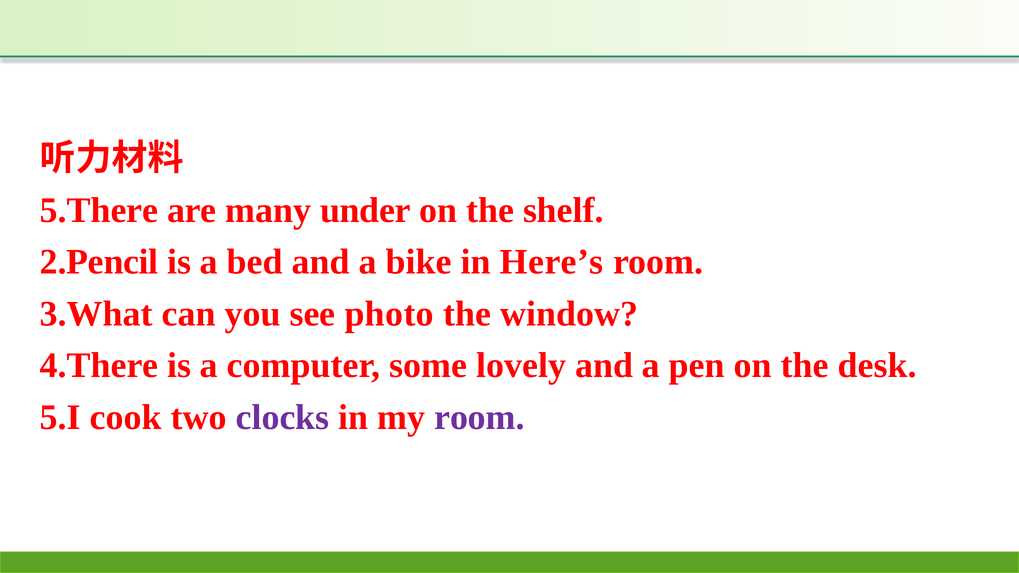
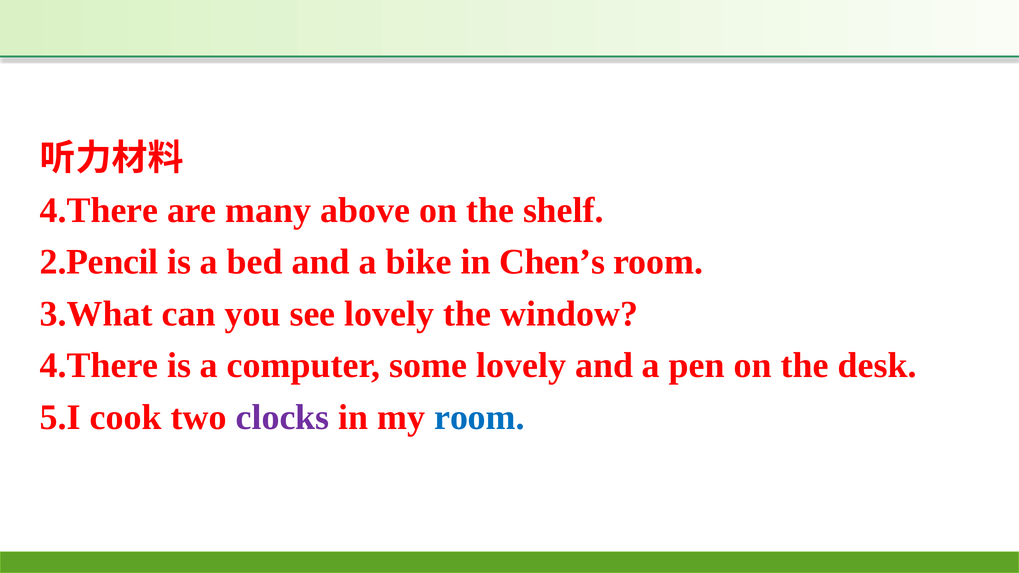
5.There at (99, 210): 5.There -> 4.There
under: under -> above
Here’s: Here’s -> Chen’s
see photo: photo -> lovely
room at (479, 417) colour: purple -> blue
